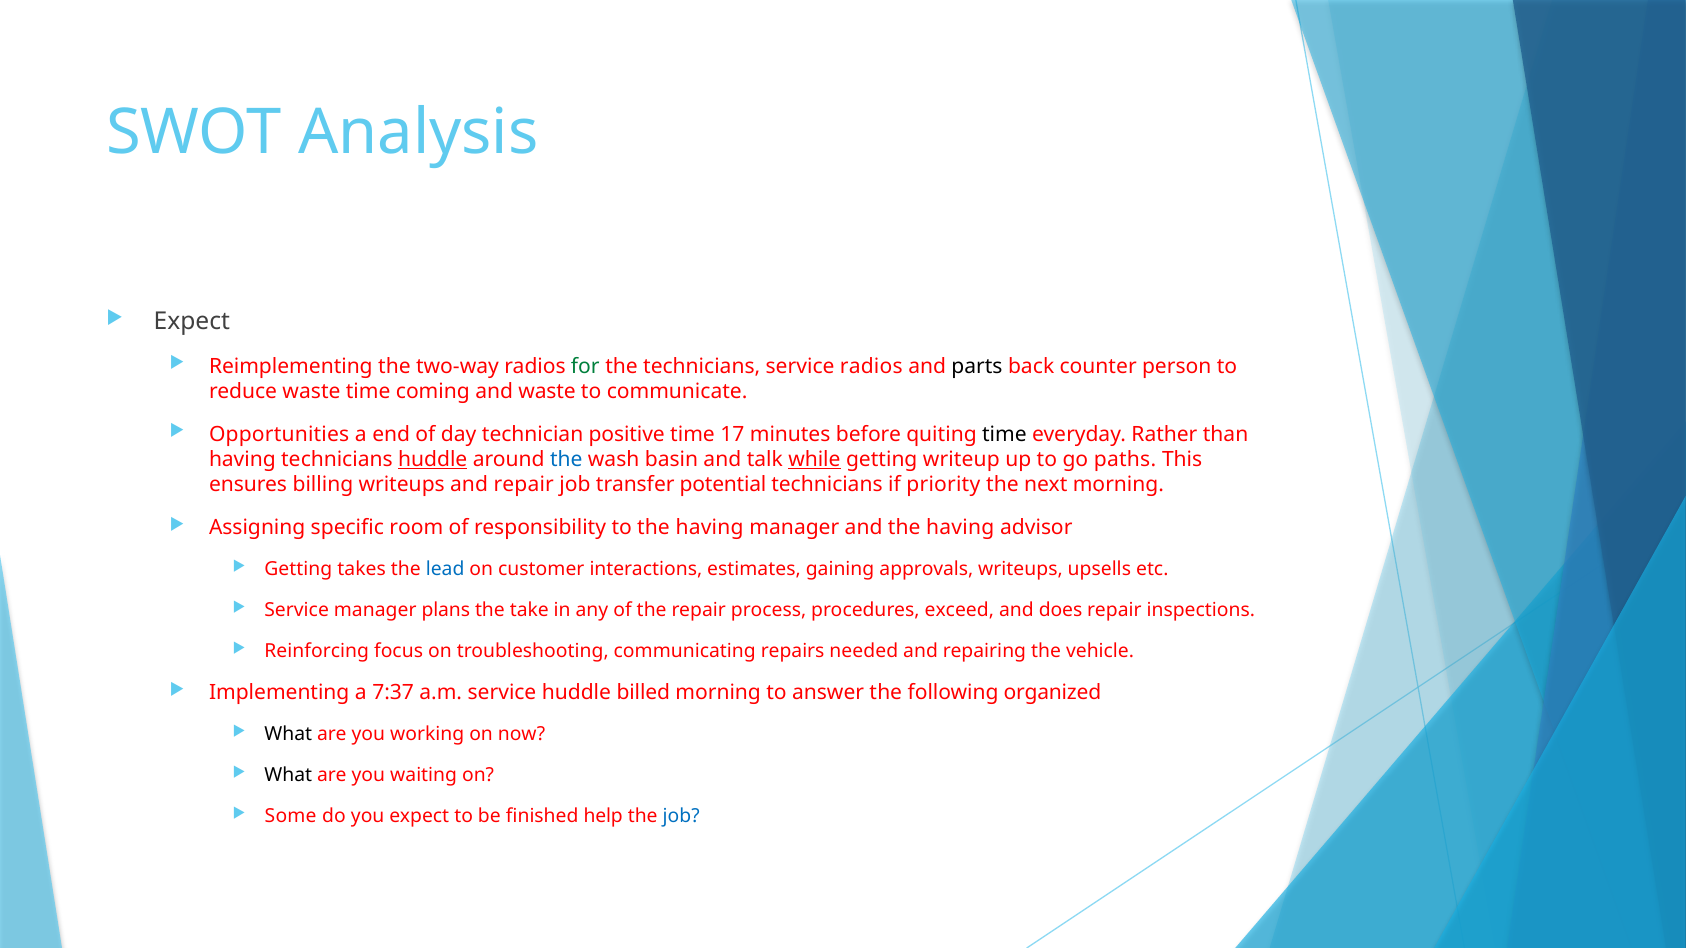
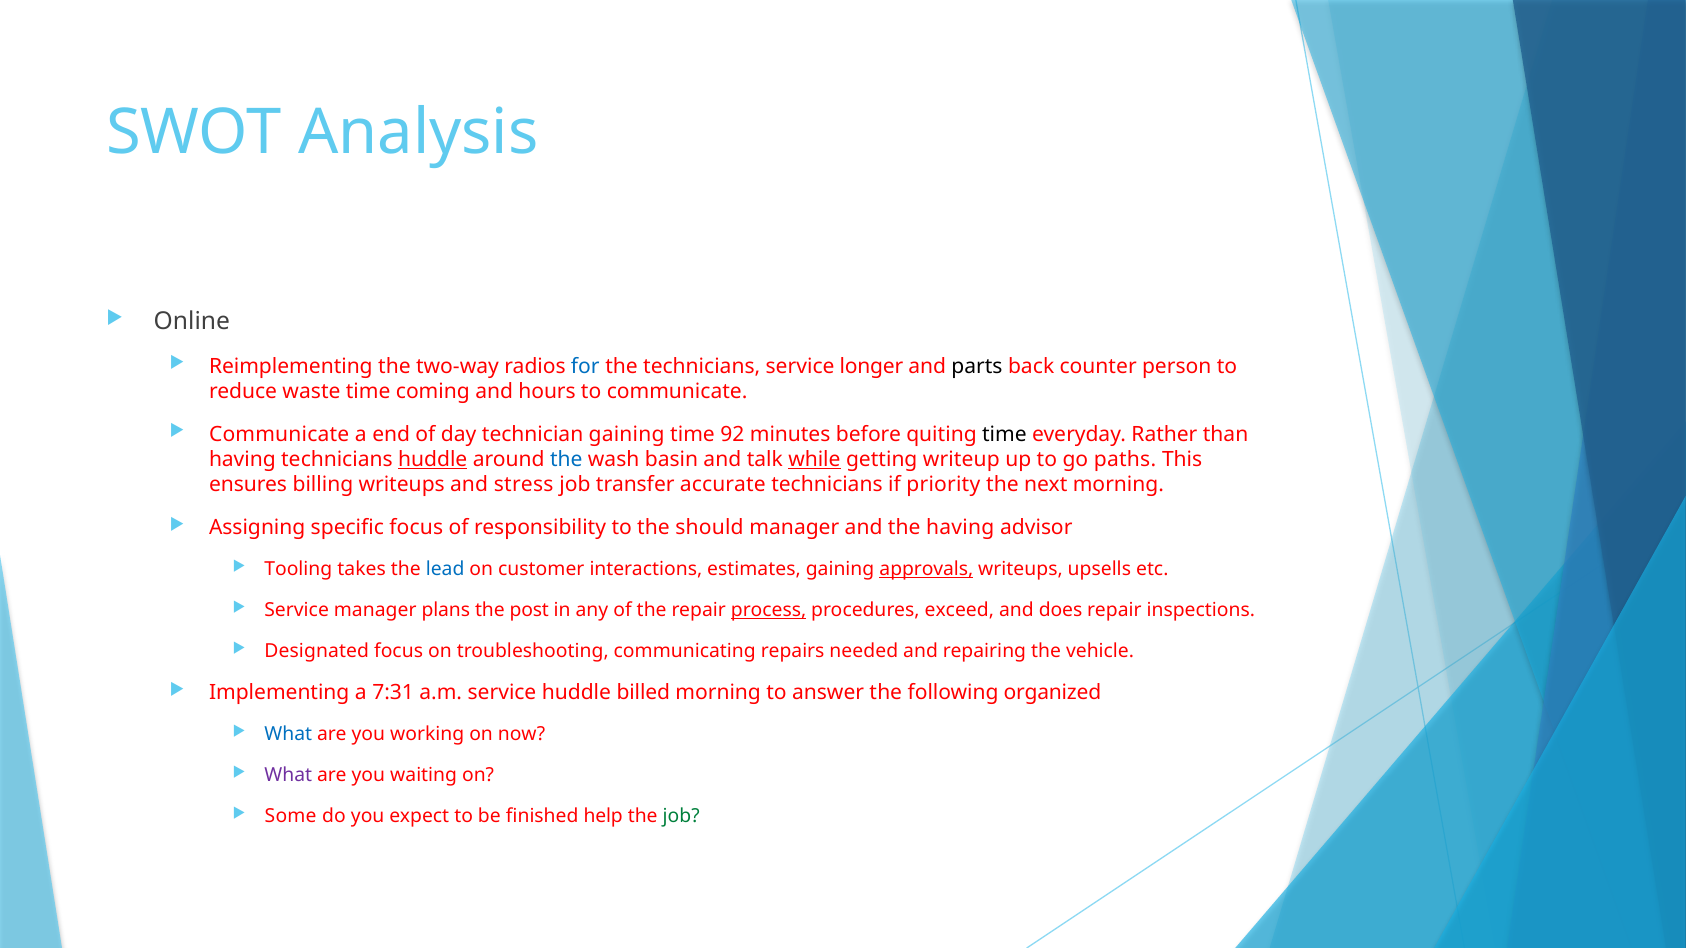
Expect at (192, 322): Expect -> Online
for colour: green -> blue
service radios: radios -> longer
and waste: waste -> hours
Opportunities at (279, 434): Opportunities -> Communicate
technician positive: positive -> gaining
17: 17 -> 92
and repair: repair -> stress
potential: potential -> accurate
specific room: room -> focus
to the having: having -> should
Getting at (298, 570): Getting -> Tooling
approvals underline: none -> present
take: take -> post
process underline: none -> present
Reinforcing: Reinforcing -> Designated
7:37: 7:37 -> 7:31
What at (288, 735) colour: black -> blue
What at (288, 776) colour: black -> purple
job at (681, 816) colour: blue -> green
